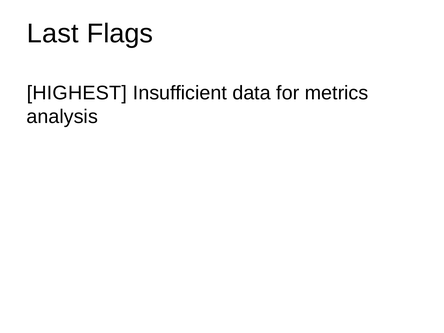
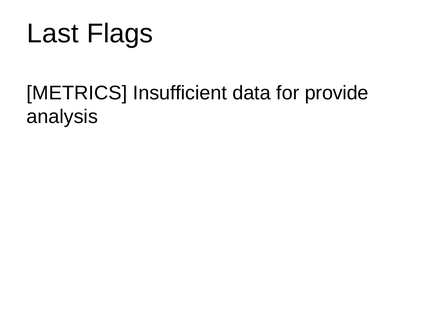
HIGHEST: HIGHEST -> METRICS
metrics: metrics -> provide
